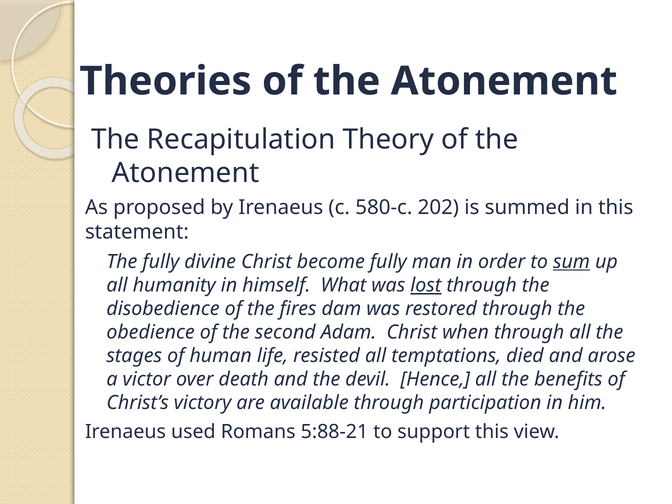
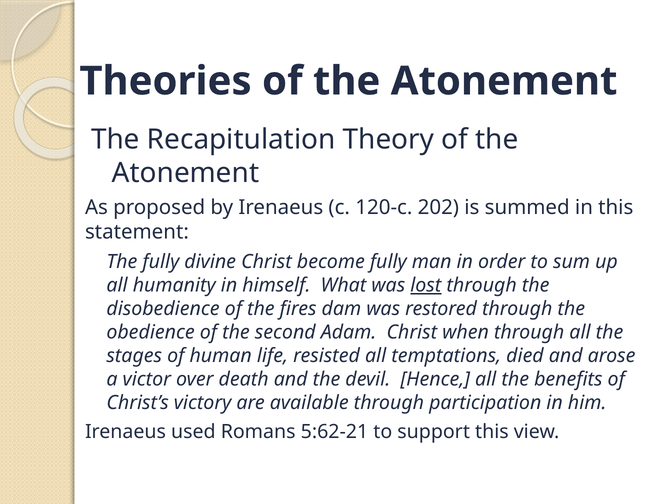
580-c: 580-c -> 120-c
sum underline: present -> none
5:88-21: 5:88-21 -> 5:62-21
